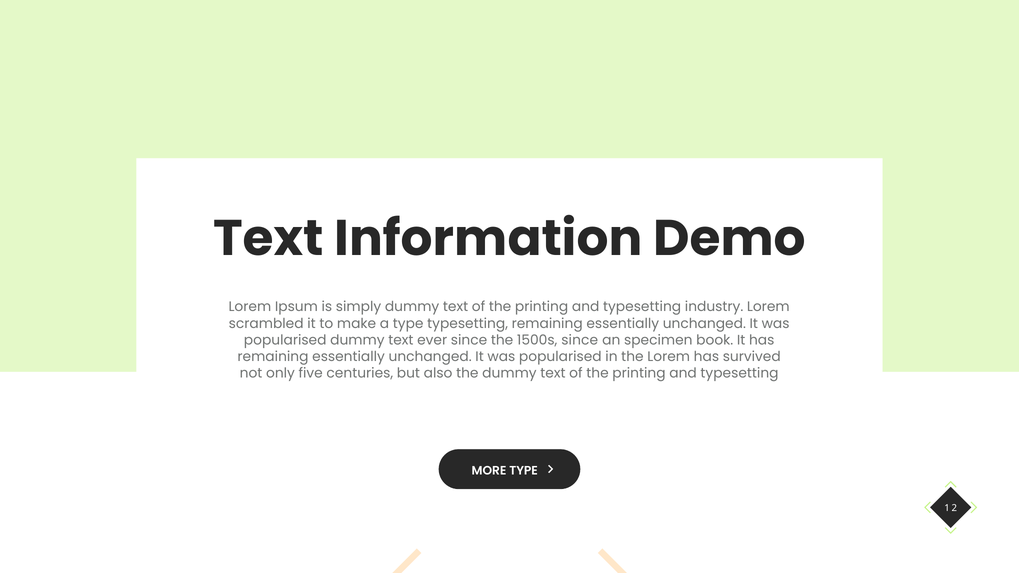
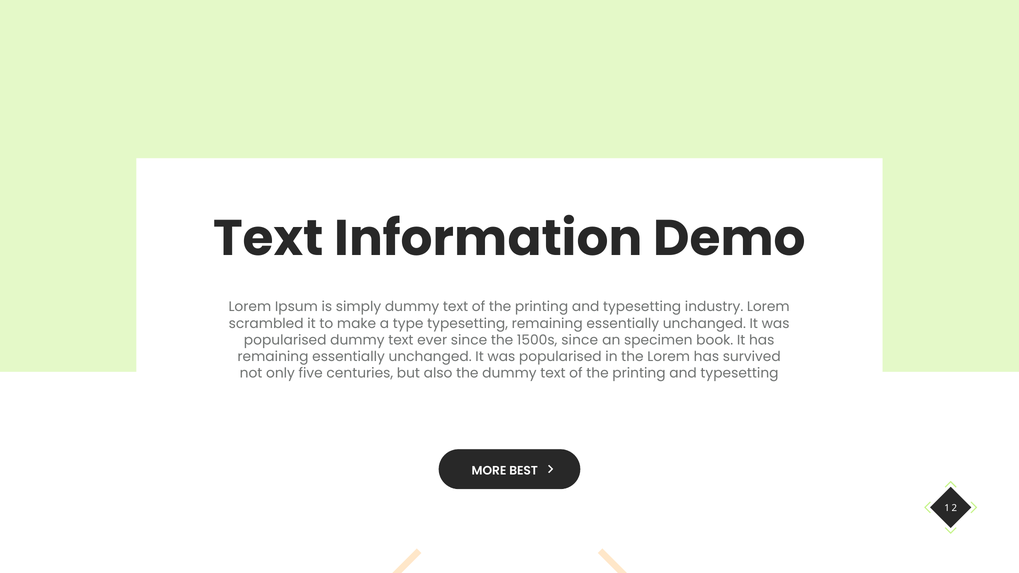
MORE TYPE: TYPE -> BEST
